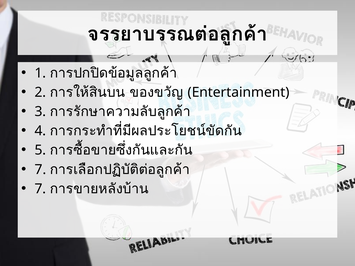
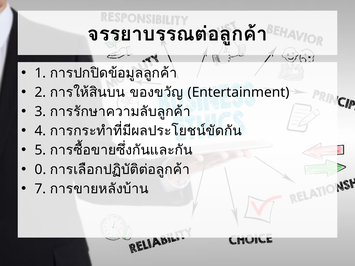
7 at (40, 170): 7 -> 0
